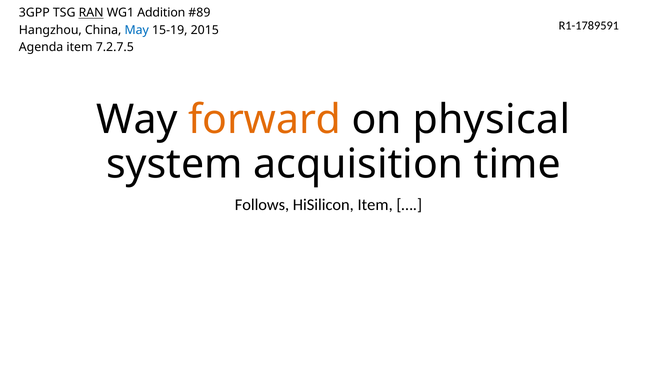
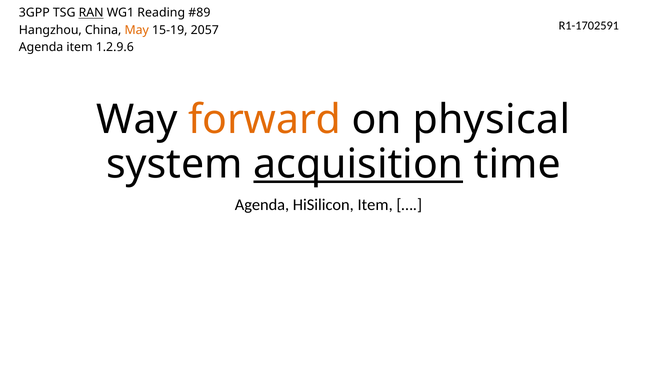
Addition: Addition -> Reading
R1-1789591: R1-1789591 -> R1-1702591
May colour: blue -> orange
2015: 2015 -> 2057
7.2.7.5: 7.2.7.5 -> 1.2.9.6
acquisition underline: none -> present
Follows at (262, 205): Follows -> Agenda
